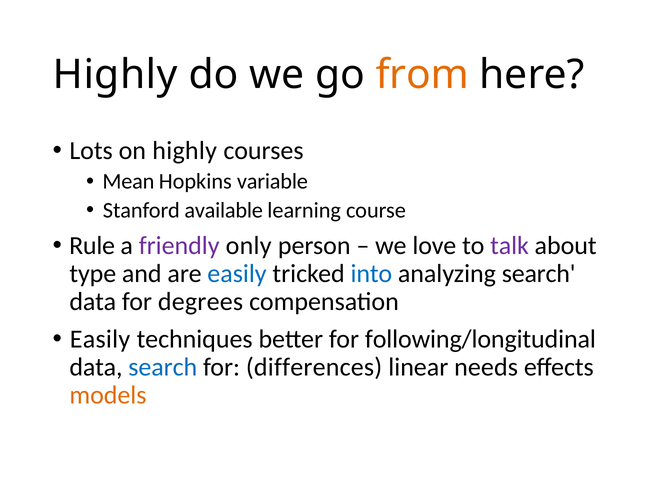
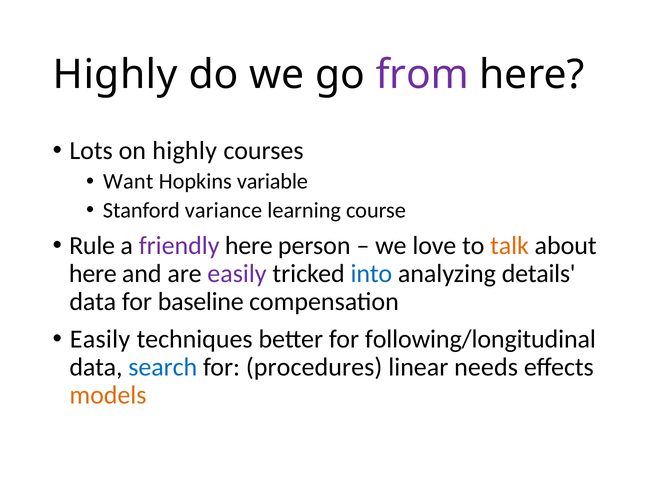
from colour: orange -> purple
Mean: Mean -> Want
available: available -> variance
friendly only: only -> here
talk colour: purple -> orange
type at (93, 274): type -> here
easily at (237, 274) colour: blue -> purple
analyzing search: search -> details
degrees: degrees -> baseline
differences: differences -> procedures
